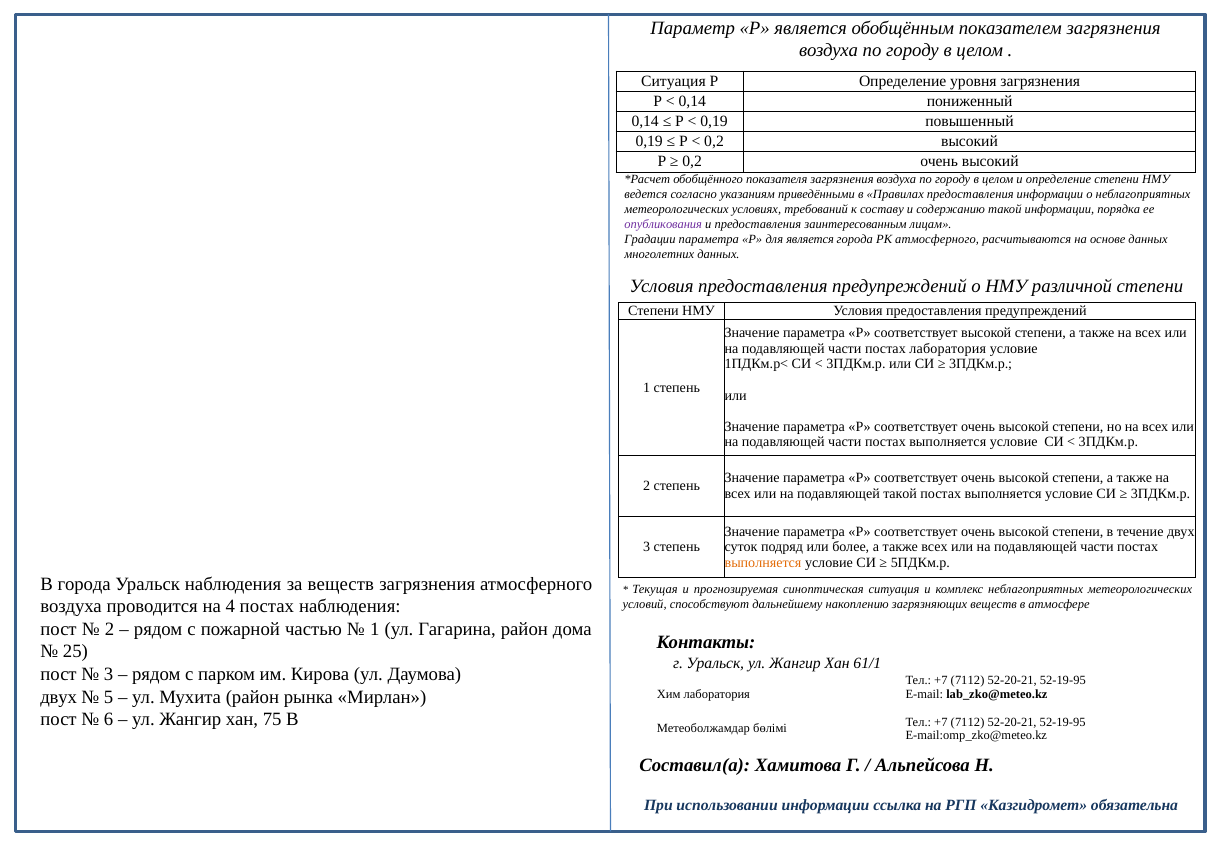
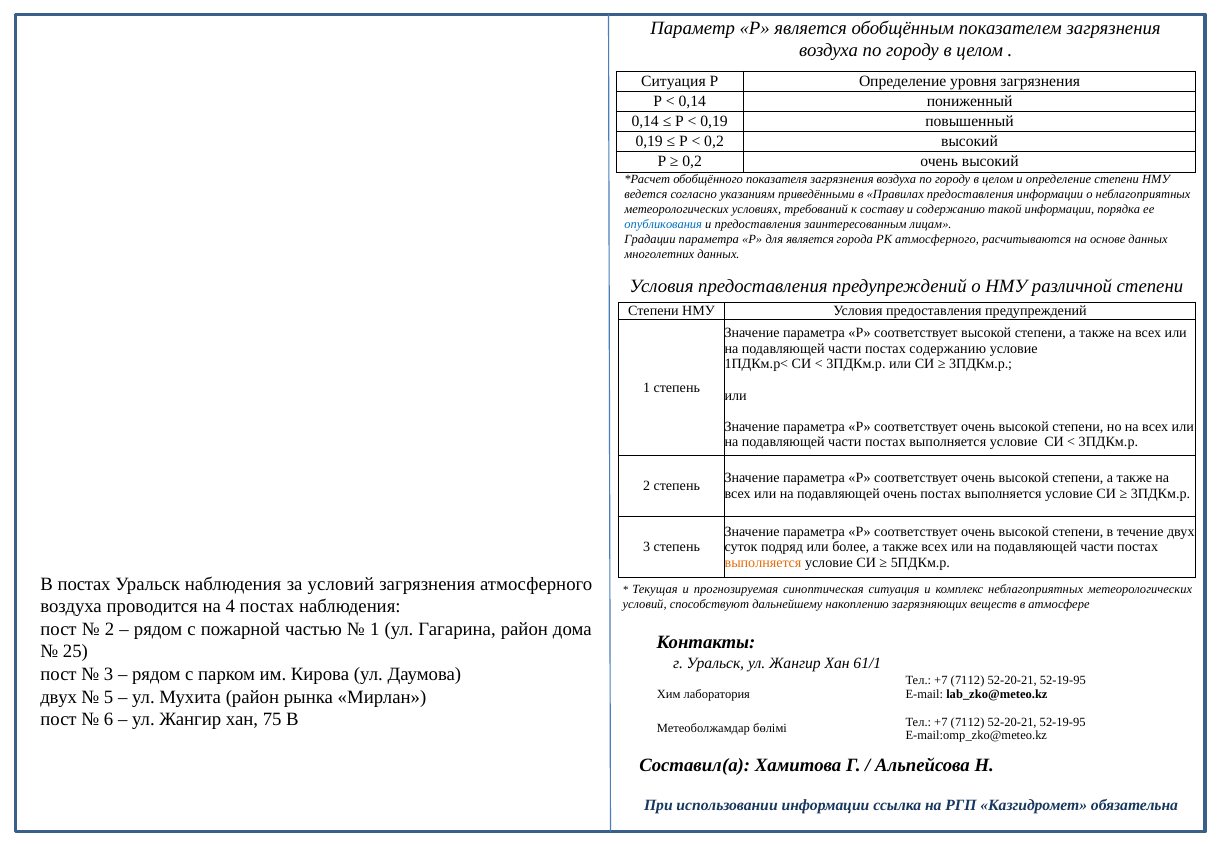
опубликования colour: purple -> blue
постах лаборатория: лаборатория -> содержанию
подавляющей такой: такой -> очень
В города: города -> постах
за веществ: веществ -> условий
